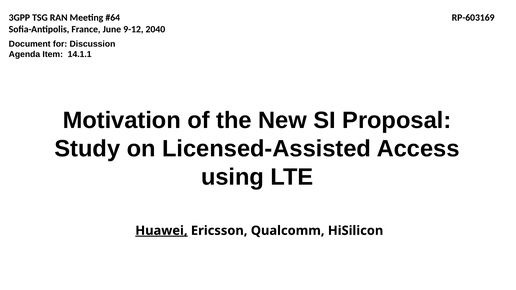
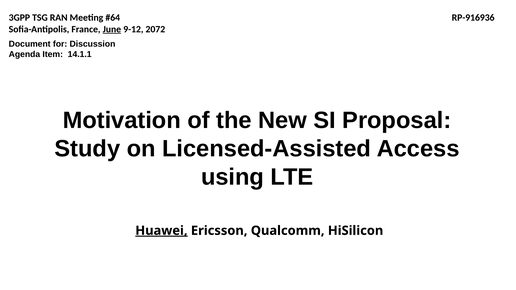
RP-603169: RP-603169 -> RP-916936
June underline: none -> present
2040: 2040 -> 2072
